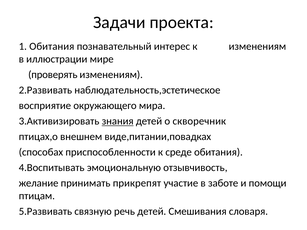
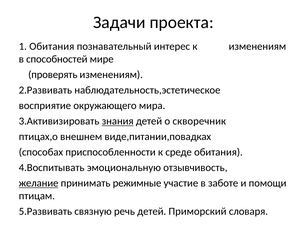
иллюстрации: иллюстрации -> способностей
желание underline: none -> present
прикрепят: прикрепят -> режимные
Смешивания: Смешивания -> Приморский
